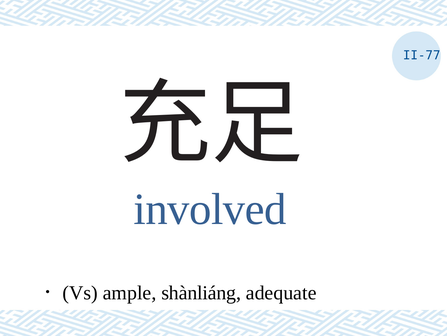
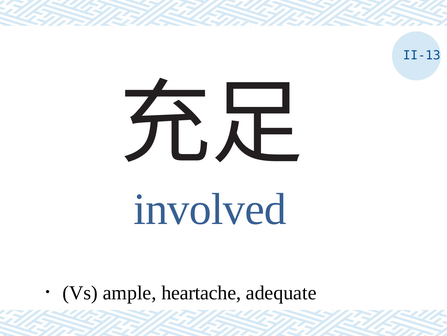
II-77: II-77 -> II-13
shànliáng: shànliáng -> heartache
